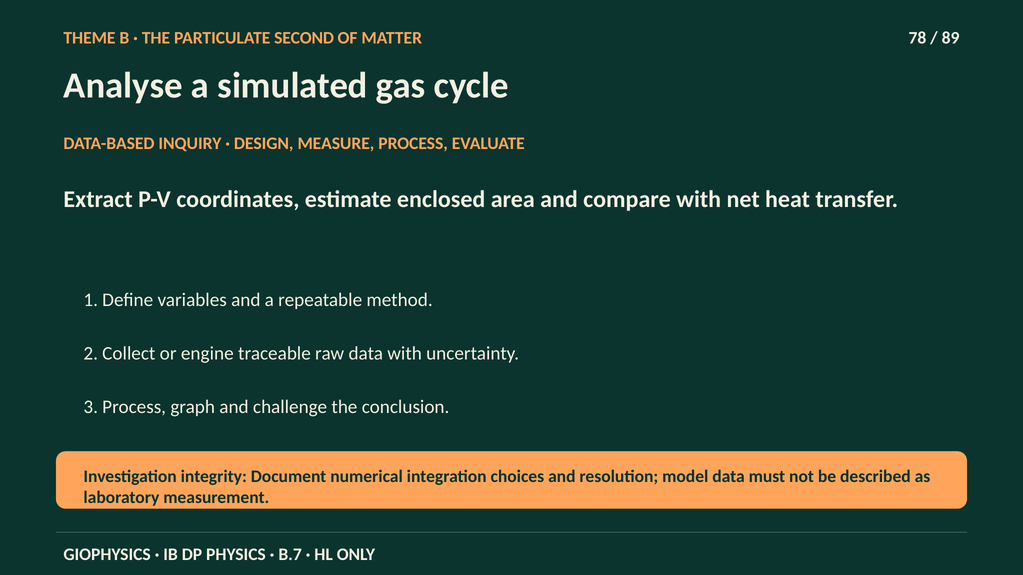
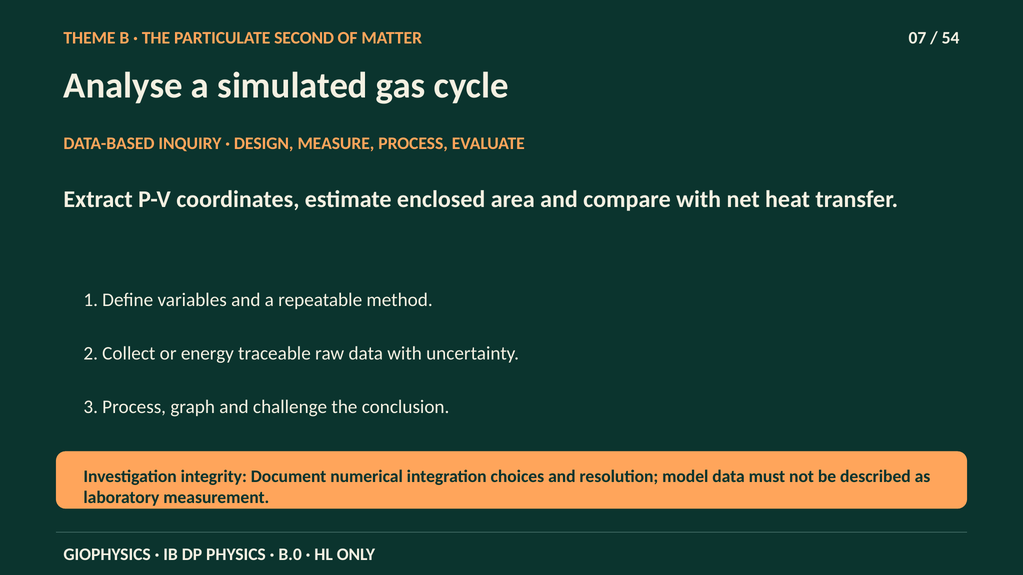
78: 78 -> 07
89: 89 -> 54
engine: engine -> energy
B.7: B.7 -> B.0
